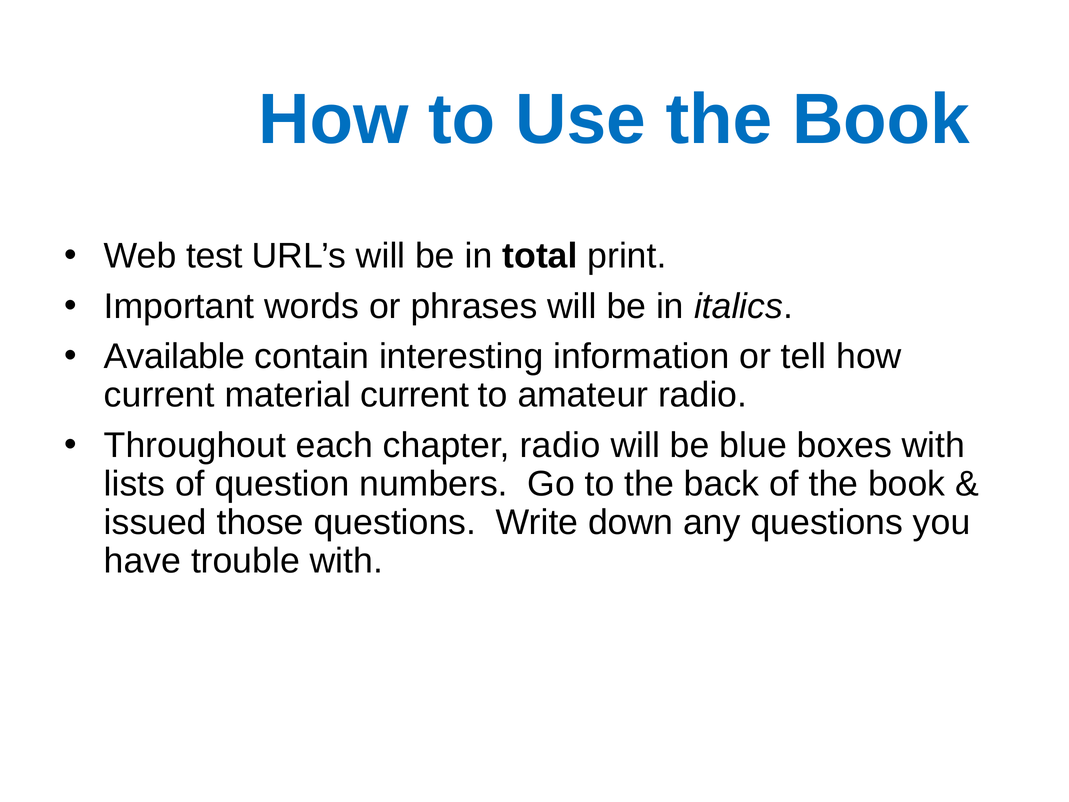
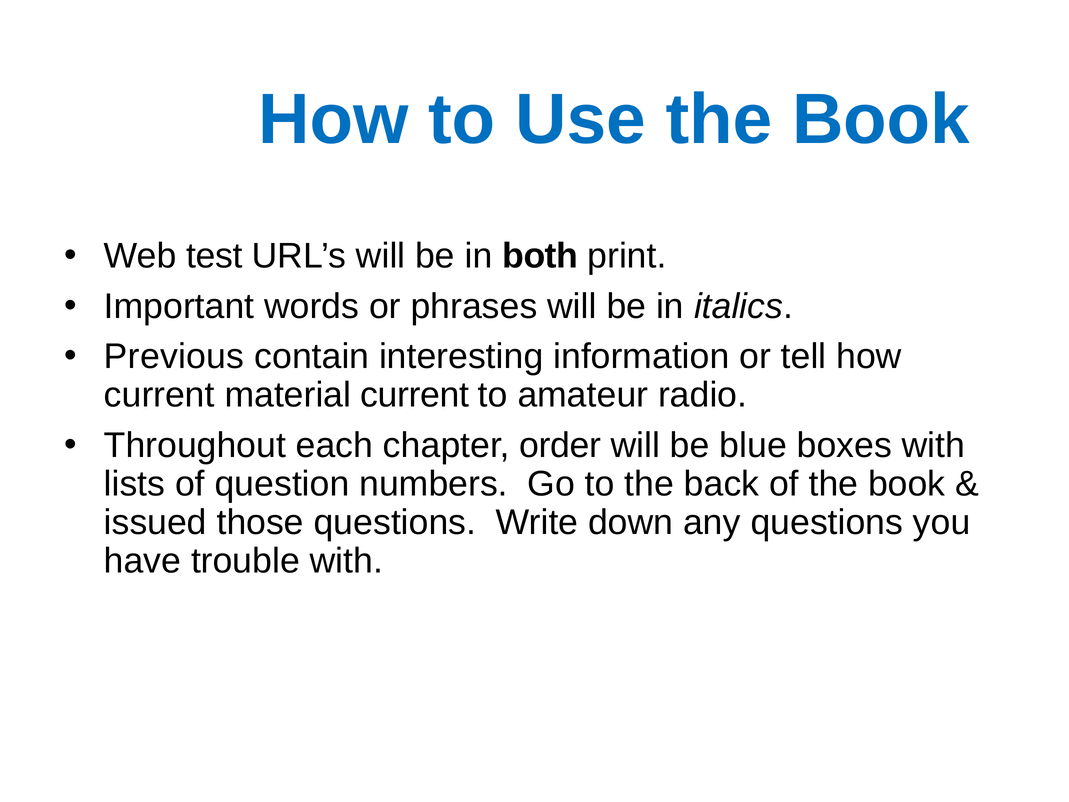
total: total -> both
Available: Available -> Previous
chapter radio: radio -> order
